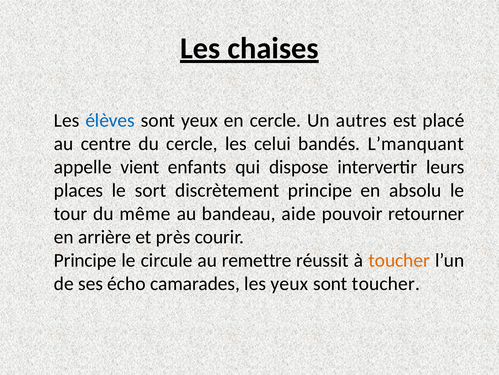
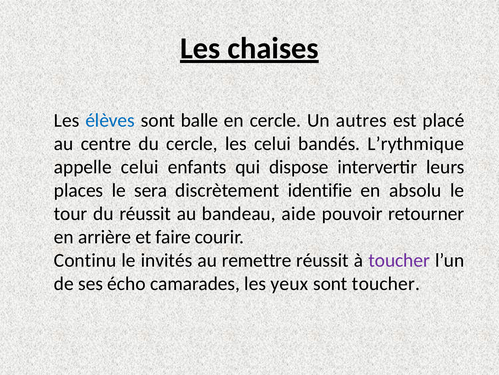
sont yeux: yeux -> balle
L’manquant: L’manquant -> L’rythmique
appelle vient: vient -> celui
sort: sort -> sera
discrètement principe: principe -> identifie
du même: même -> réussit
près: près -> faire
Principe at (85, 260): Principe -> Continu
circule: circule -> invités
toucher at (399, 260) colour: orange -> purple
